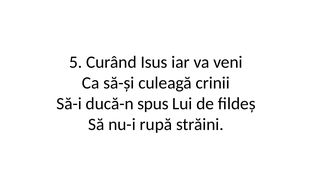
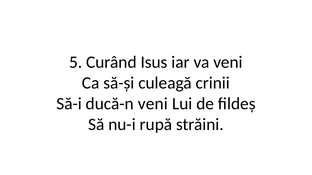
ducă-n spus: spus -> veni
